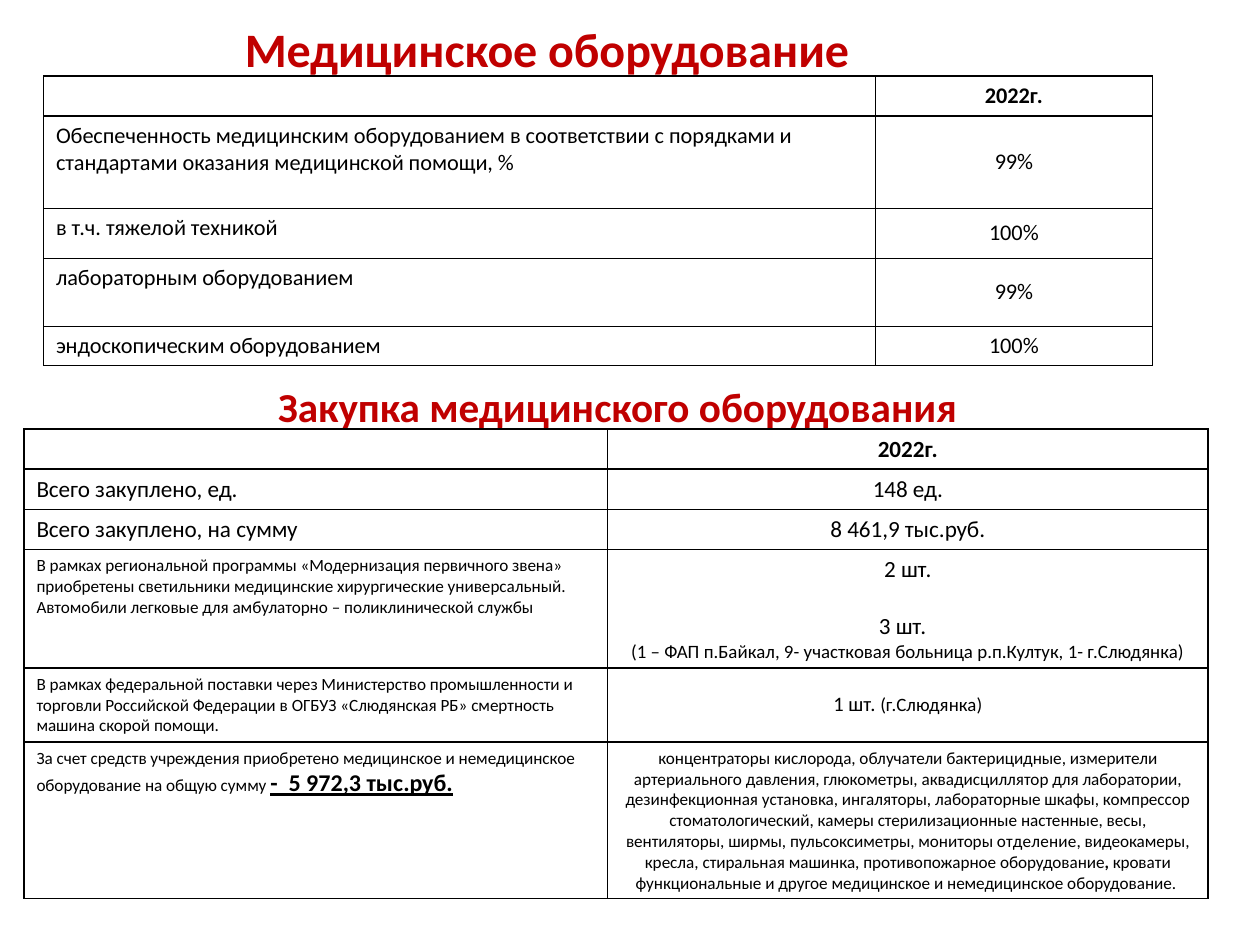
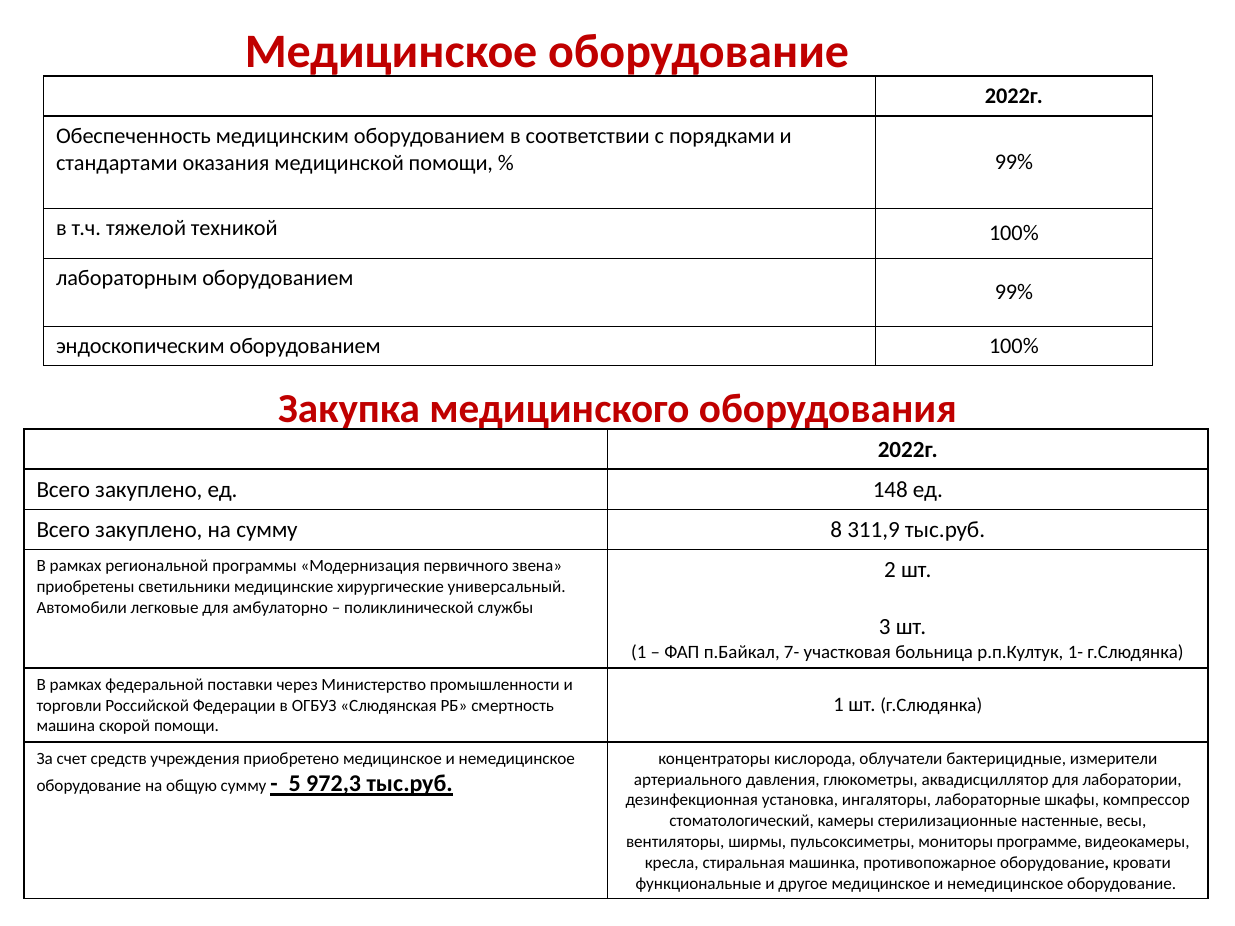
461,9: 461,9 -> 311,9
9-: 9- -> 7-
отделение: отделение -> программе
